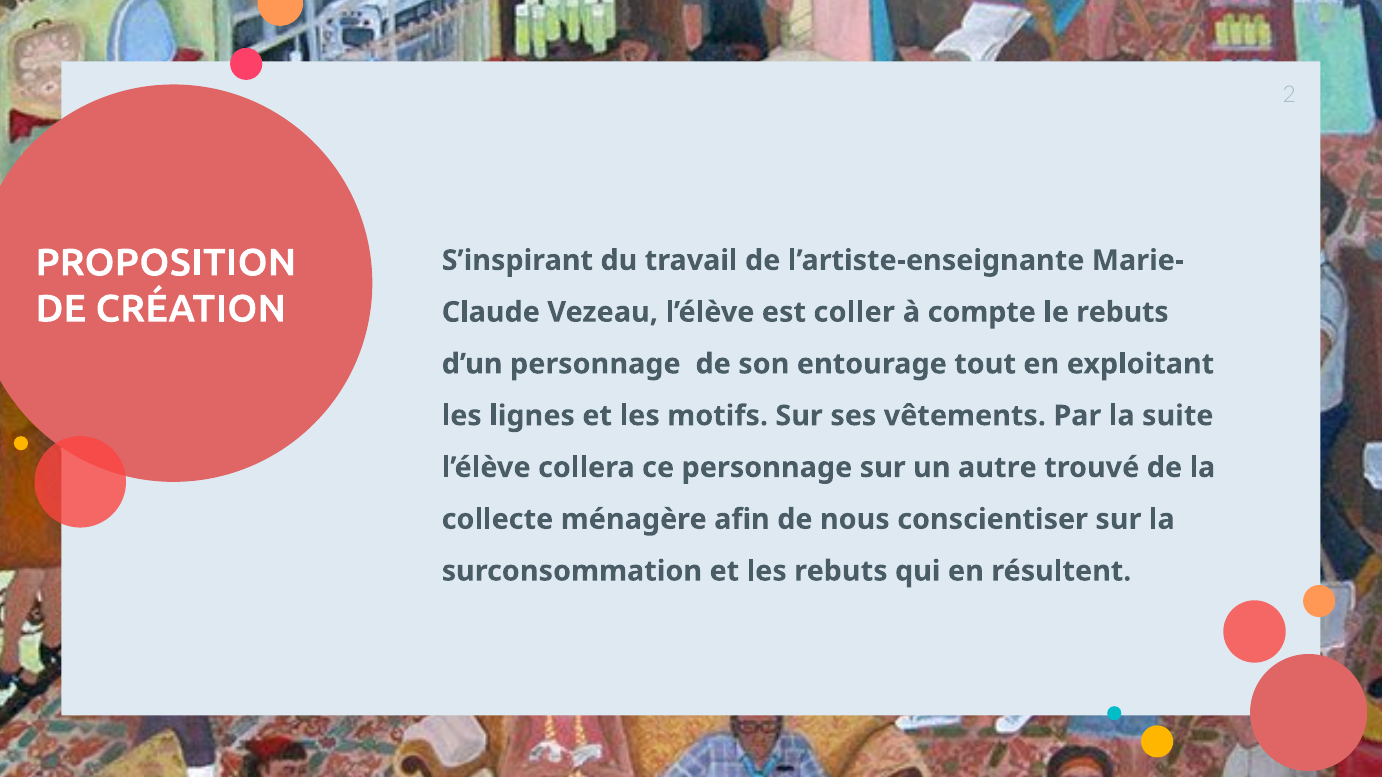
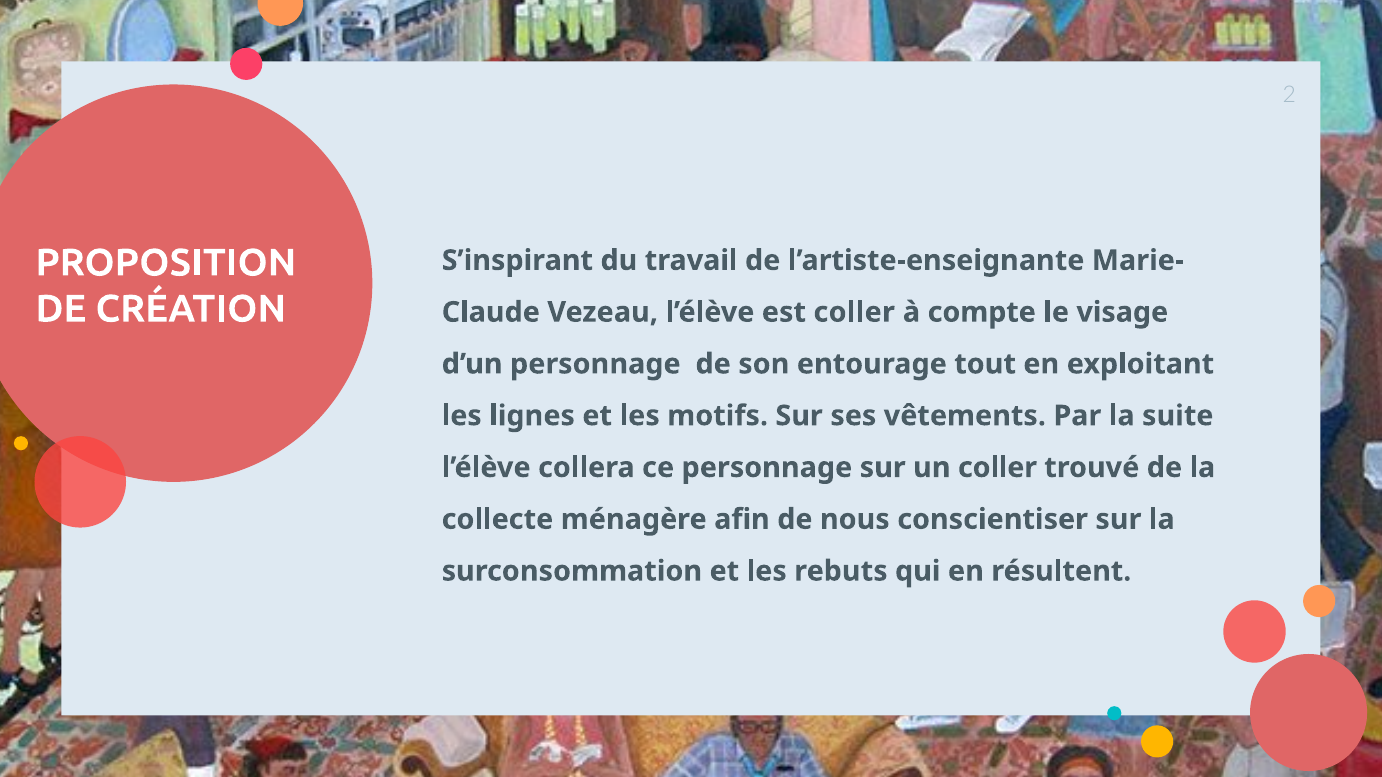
le rebuts: rebuts -> visage
un autre: autre -> coller
